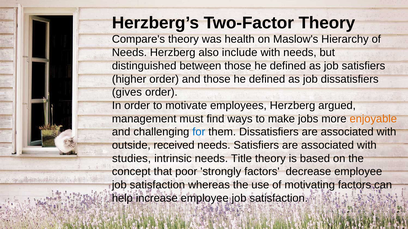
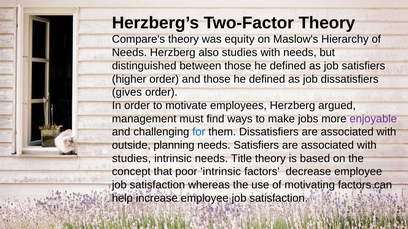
health: health -> equity
also include: include -> studies
enjoyable colour: orange -> purple
received: received -> planning
poor strongly: strongly -> intrinsic
